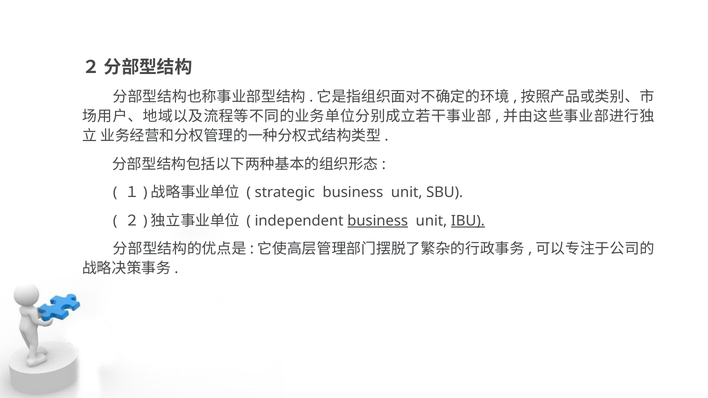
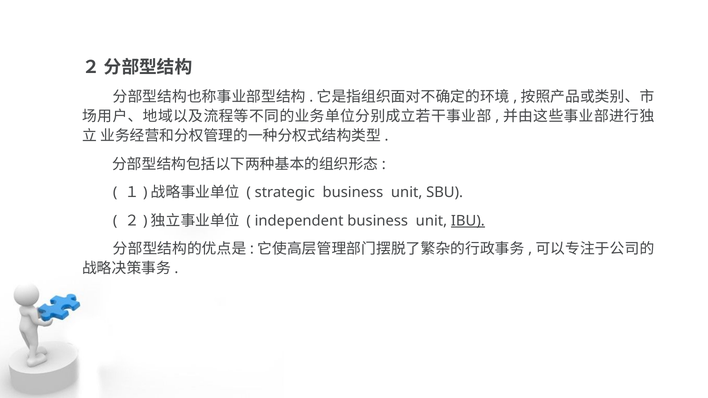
business at (378, 221) underline: present -> none
